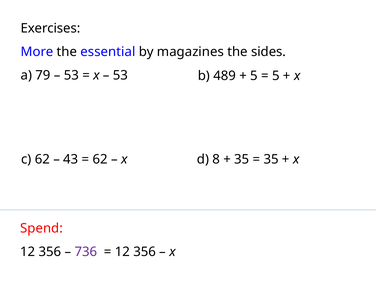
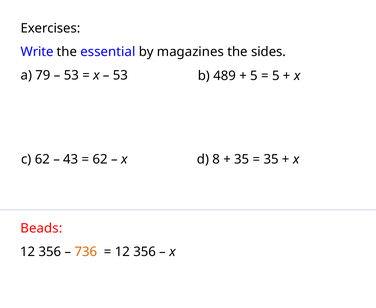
More: More -> Write
Spend: Spend -> Beads
736 colour: purple -> orange
